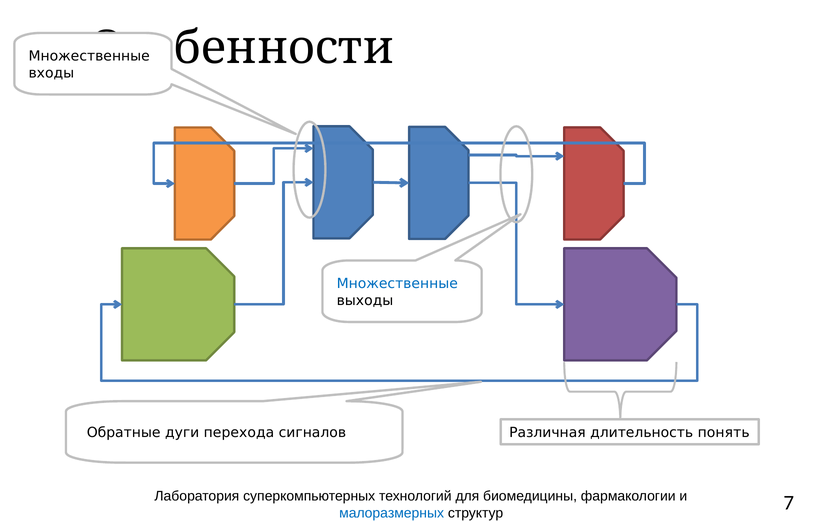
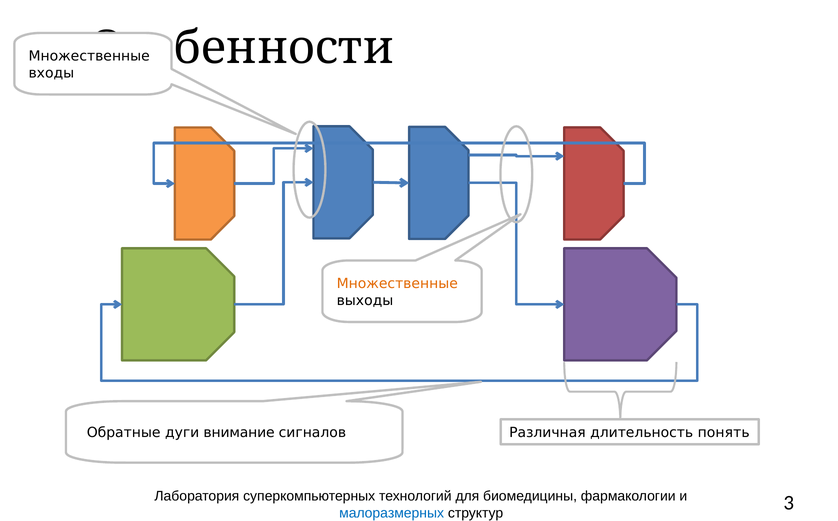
Множественные at (397, 284) colour: blue -> orange
перехода: перехода -> внимание
7: 7 -> 3
